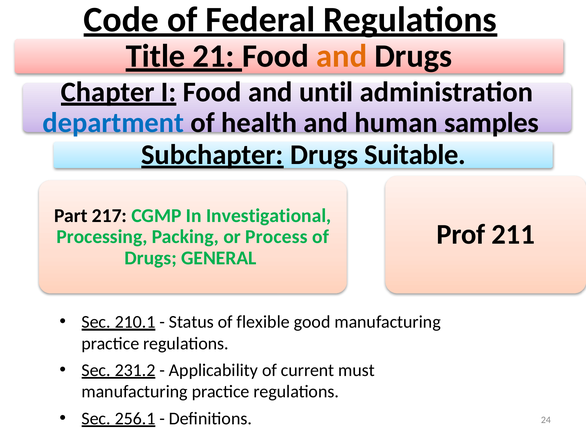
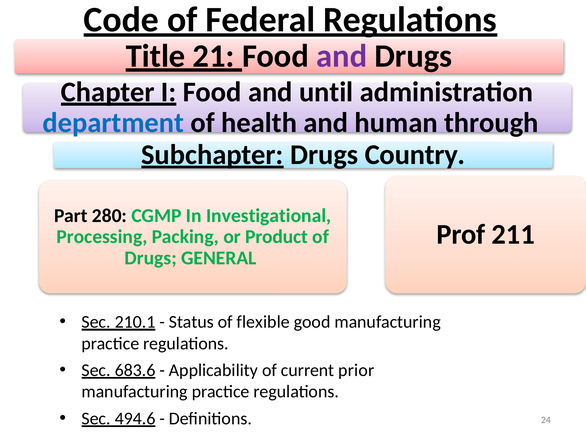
and at (342, 56) colour: orange -> purple
samples: samples -> through
Suitable: Suitable -> Country
217: 217 -> 280
Process: Process -> Product
231.2: 231.2 -> 683.6
must: must -> prior
256.1: 256.1 -> 494.6
